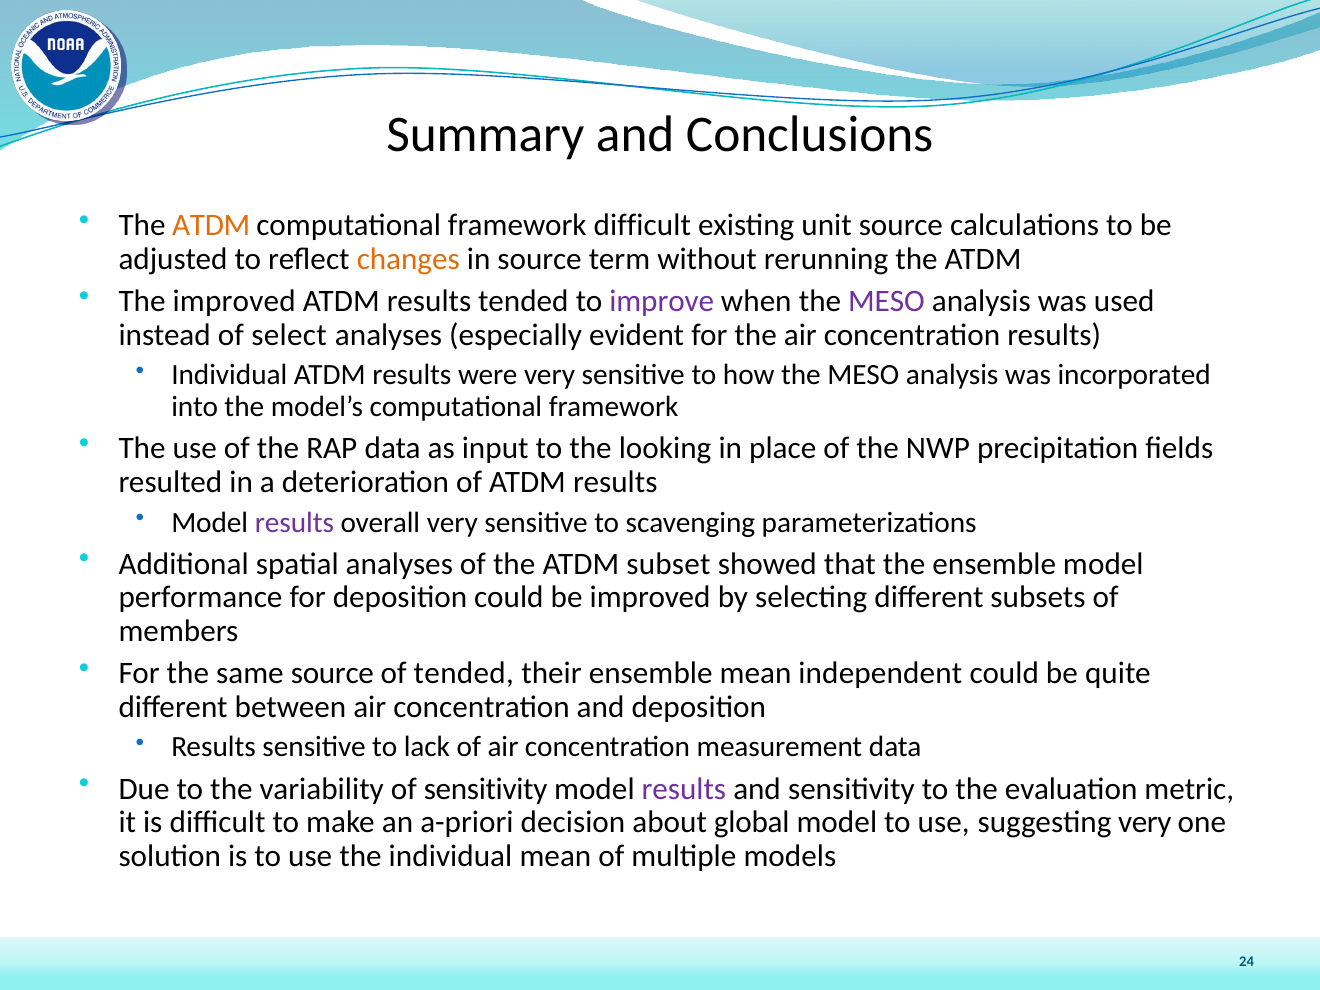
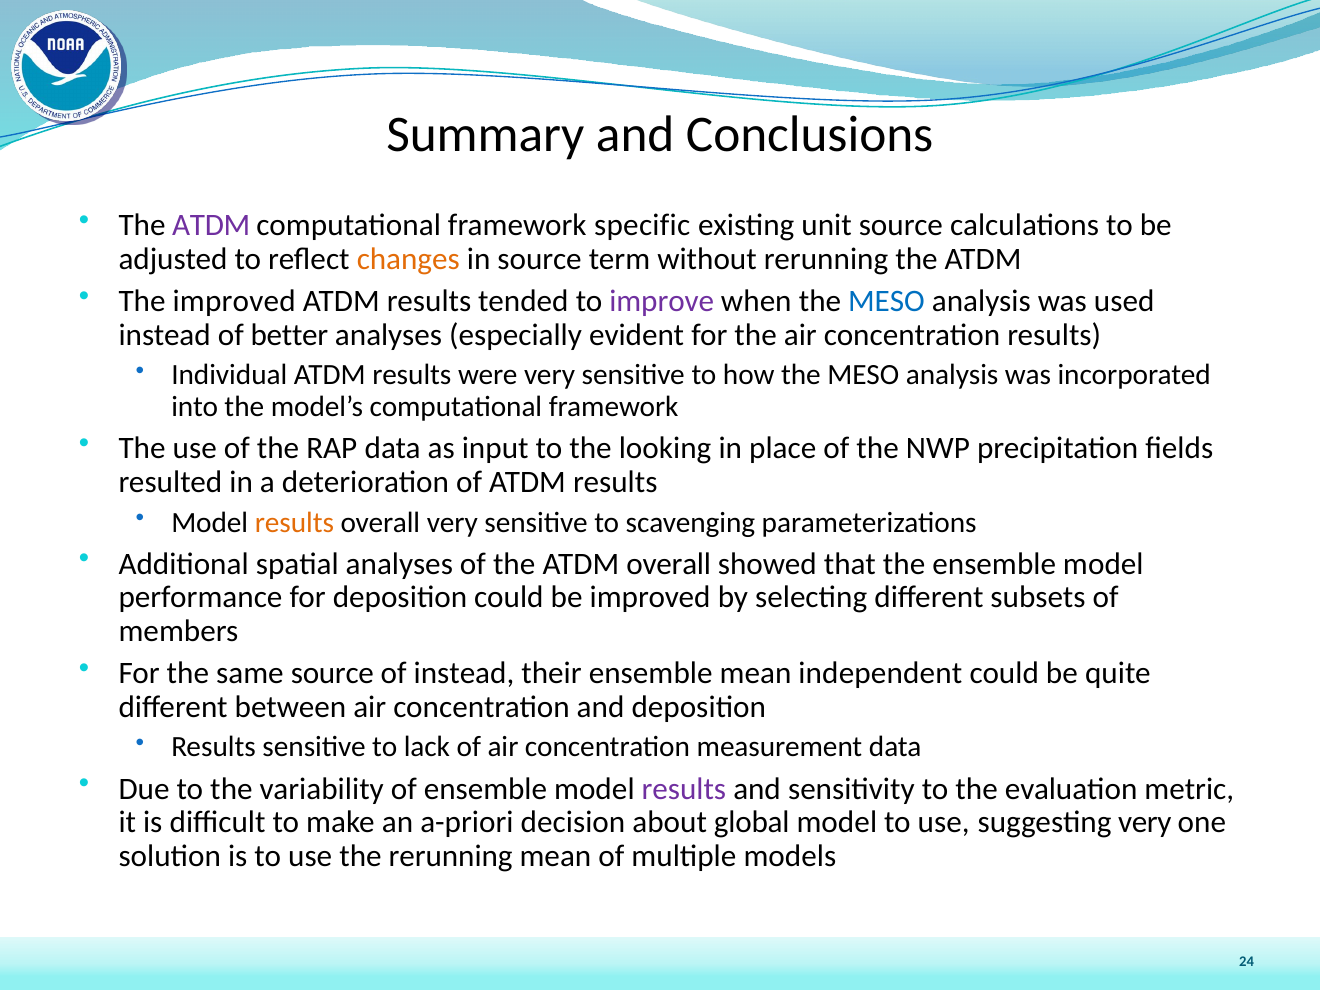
ATDM at (211, 225) colour: orange -> purple
framework difficult: difficult -> specific
MESO at (886, 301) colour: purple -> blue
select: select -> better
results at (294, 522) colour: purple -> orange
ATDM subset: subset -> overall
of tended: tended -> instead
of sensitivity: sensitivity -> ensemble
the individual: individual -> rerunning
